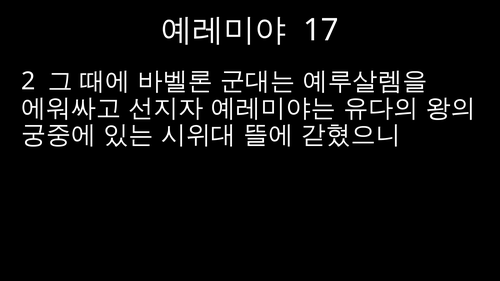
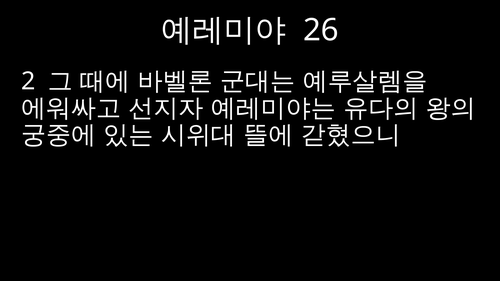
17: 17 -> 26
